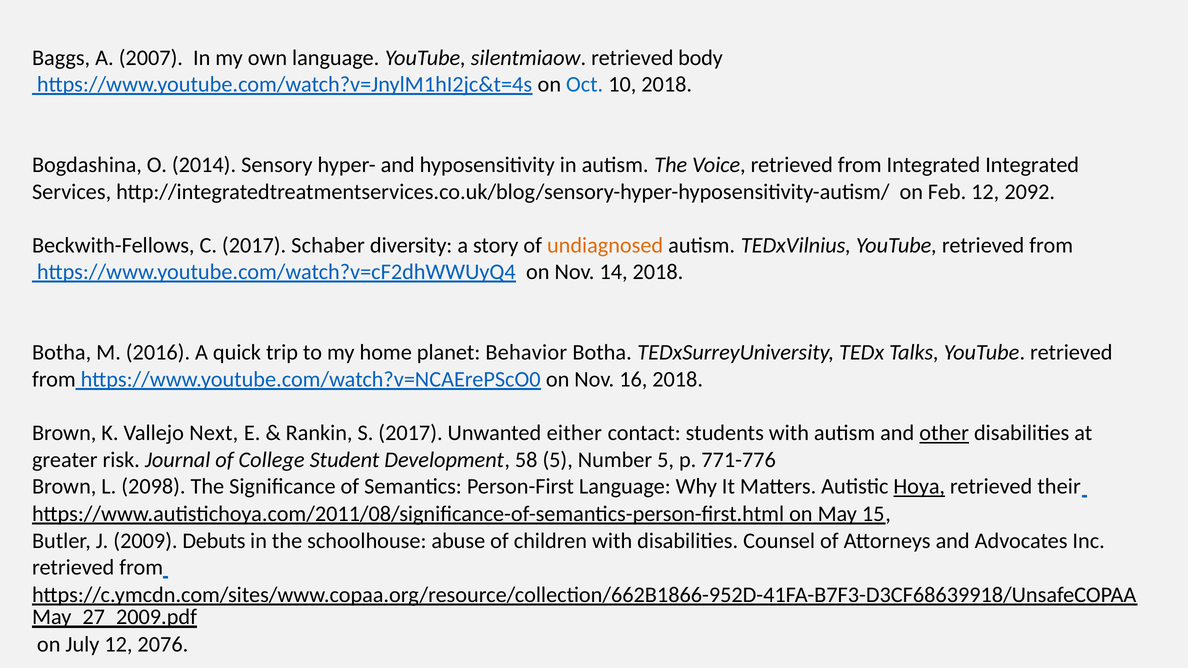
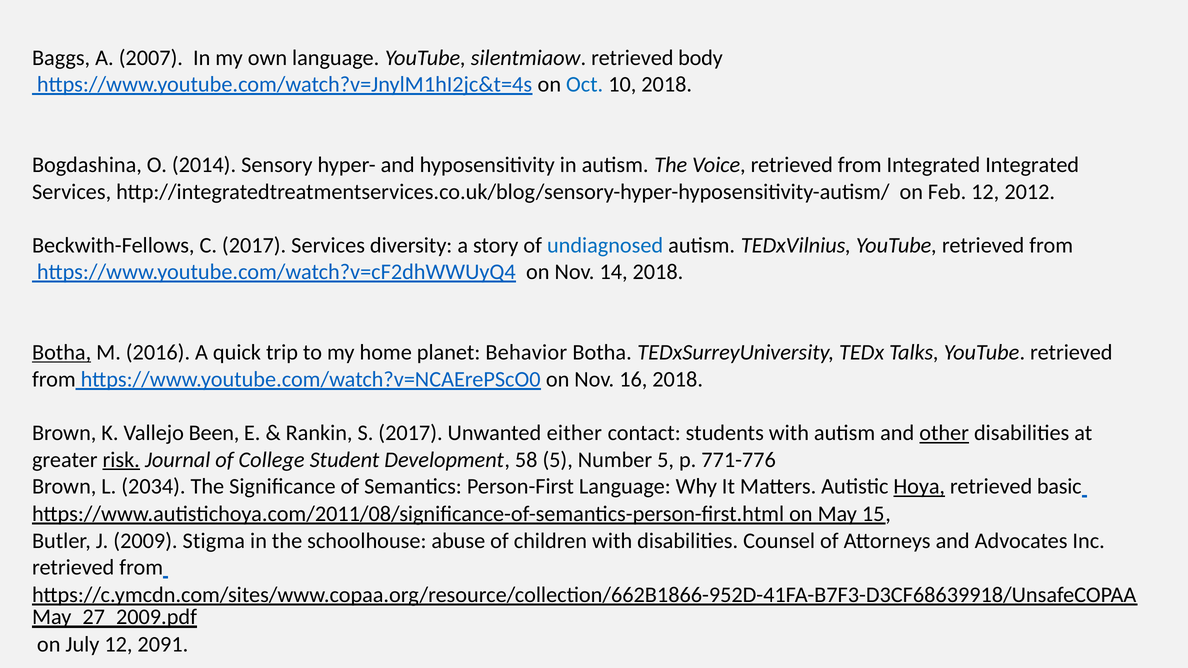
2092: 2092 -> 2012
2017 Schaber: Schaber -> Services
undiagnosed colour: orange -> blue
Botha at (62, 353) underline: none -> present
Next: Next -> Been
risk underline: none -> present
2098: 2098 -> 2034
their: their -> basic
Debuts: Debuts -> Stigma
2076: 2076 -> 2091
